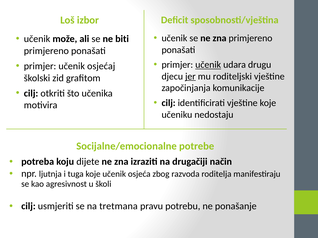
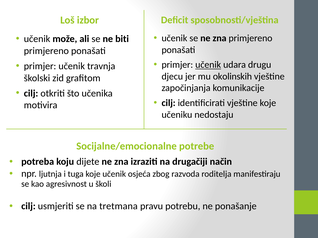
osjećaj: osjećaj -> travnja
jer underline: present -> none
roditeljski: roditeljski -> okolinskih
